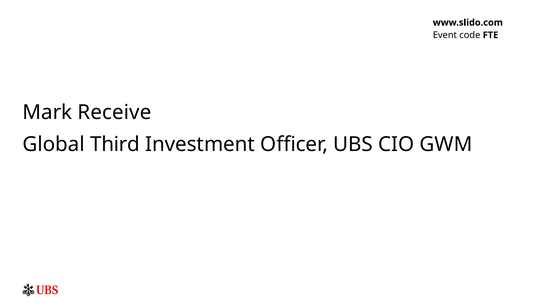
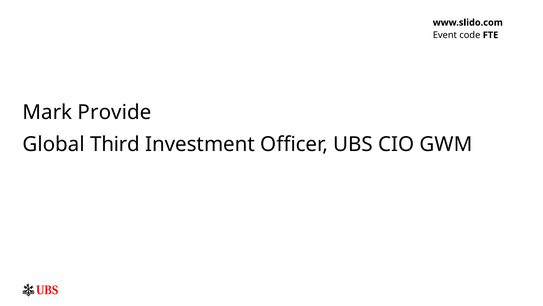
Receive: Receive -> Provide
